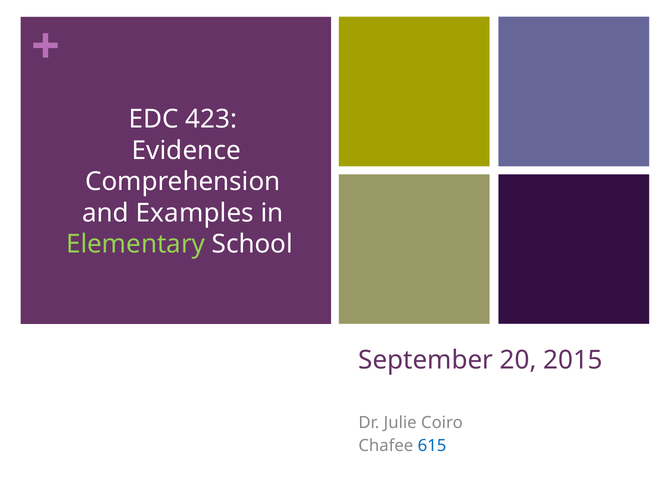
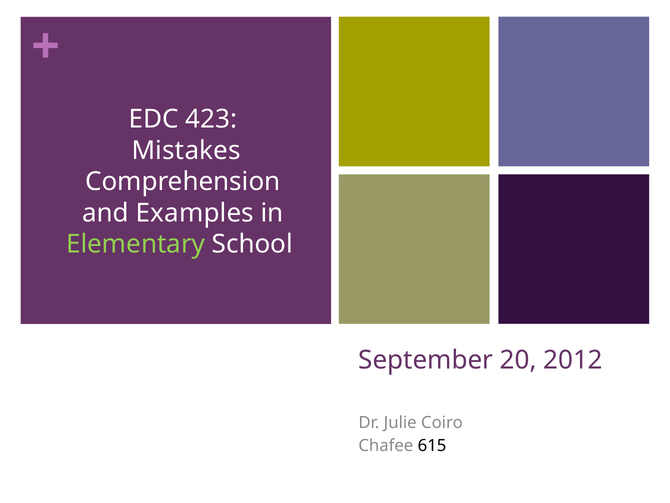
Evidence: Evidence -> Mistakes
2015: 2015 -> 2012
615 colour: blue -> black
